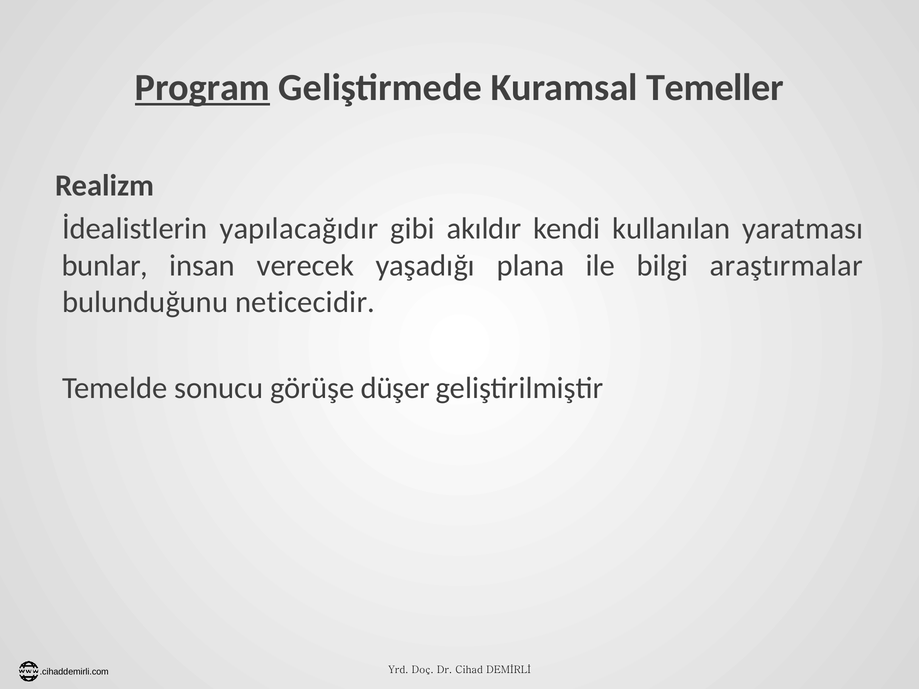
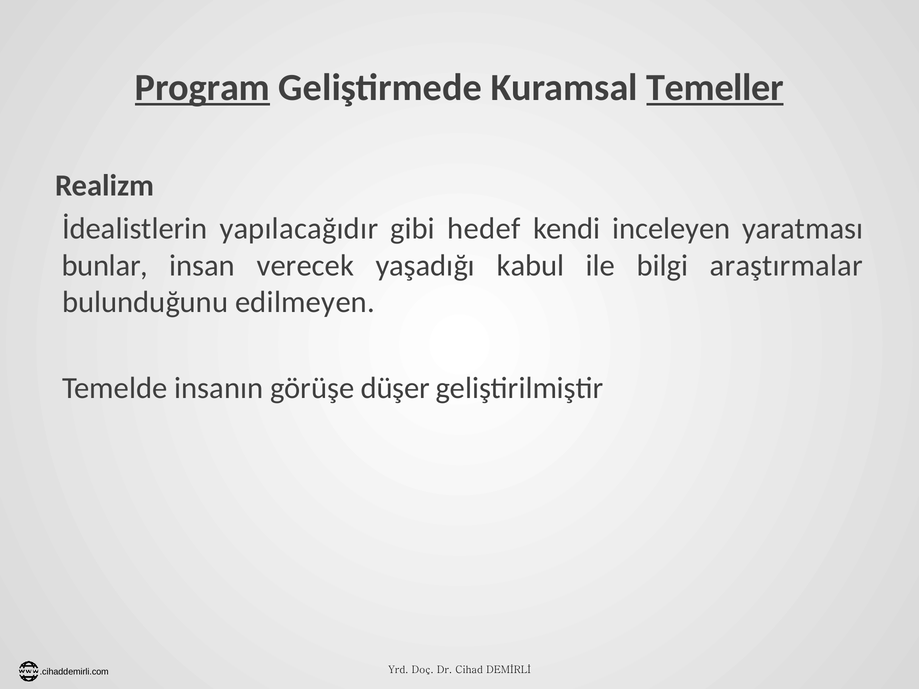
Temeller underline: none -> present
akıldır: akıldır -> hedef
kullanılan: kullanılan -> inceleyen
plana: plana -> kabul
neticecidir: neticecidir -> edilmeyen
sonucu: sonucu -> insanın
